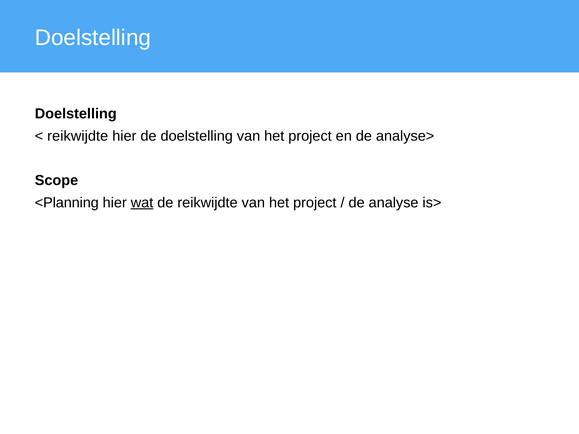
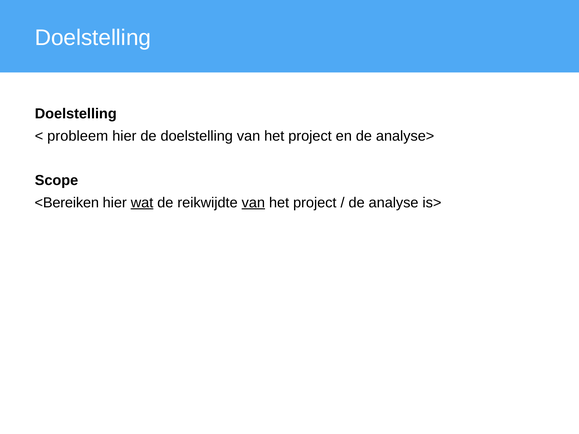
reikwijdte at (78, 136): reikwijdte -> probleem
<Planning: <Planning -> <Bereiken
van at (253, 203) underline: none -> present
